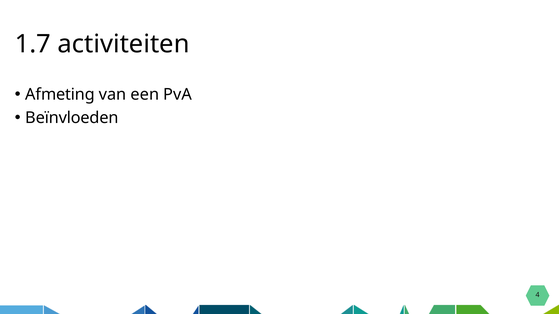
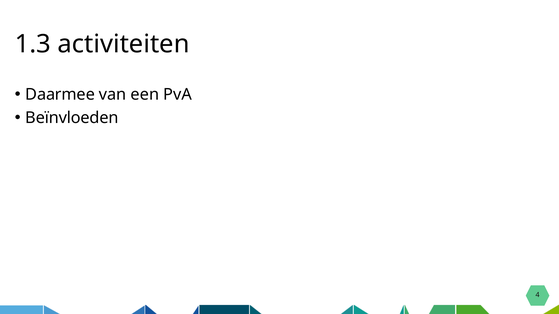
1.7: 1.7 -> 1.3
Afmeting: Afmeting -> Daarmee
